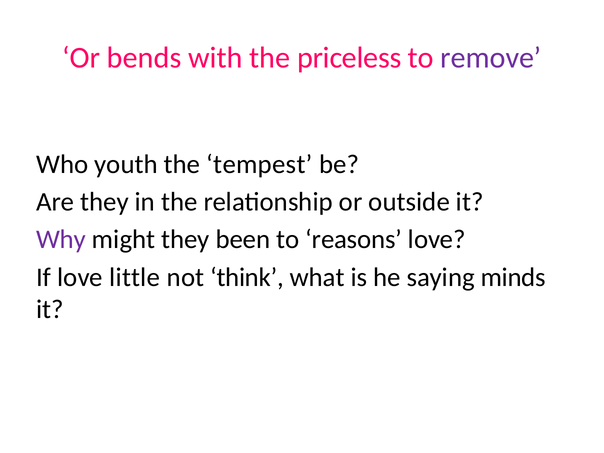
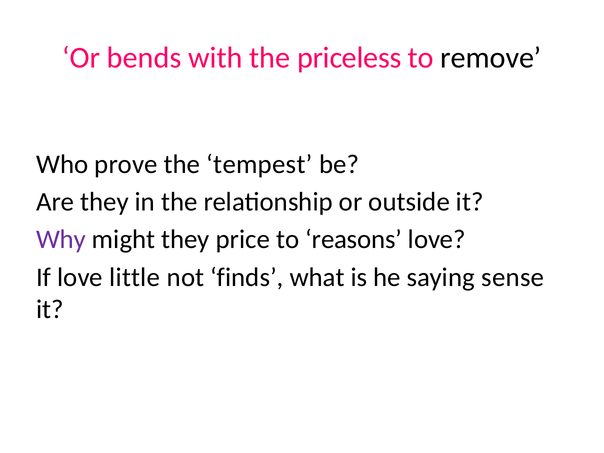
remove colour: purple -> black
youth: youth -> prove
been: been -> price
think: think -> finds
minds: minds -> sense
